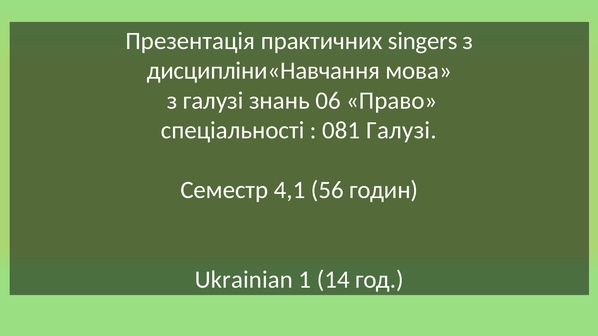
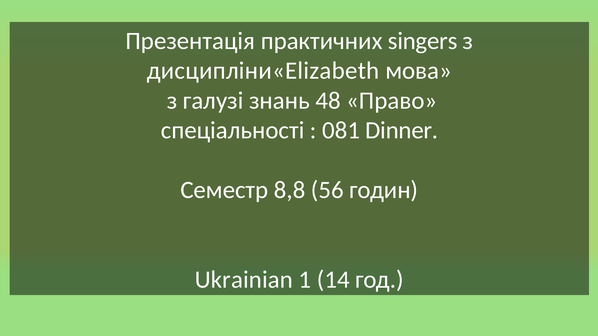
дисципліни«Навчання: дисципліни«Навчання -> дисципліни«Elizabeth
06: 06 -> 48
081 Галузі: Галузі -> Dinner
4,1: 4,1 -> 8,8
